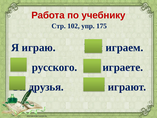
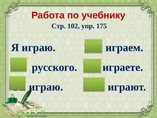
друзья at (46, 87): друзья -> играю
